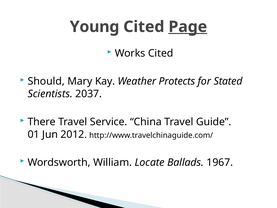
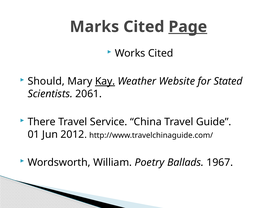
Young: Young -> Marks
Kay underline: none -> present
Protects: Protects -> Website
2037: 2037 -> 2061
Locate: Locate -> Poetry
